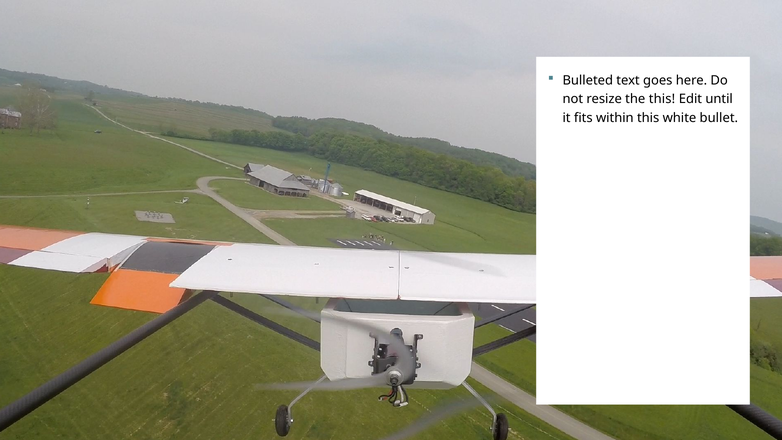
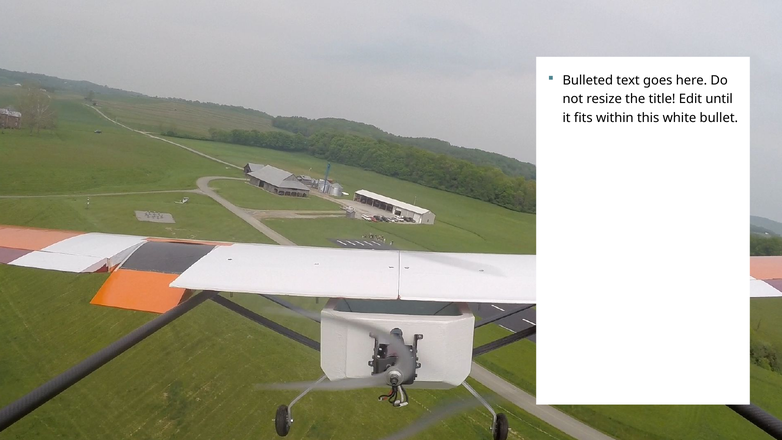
the this: this -> title
